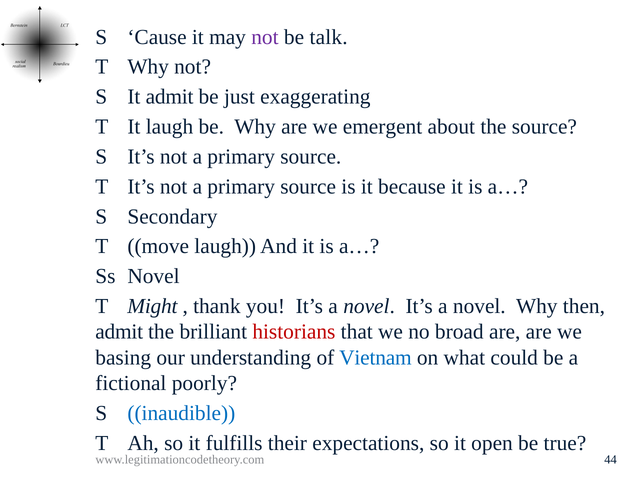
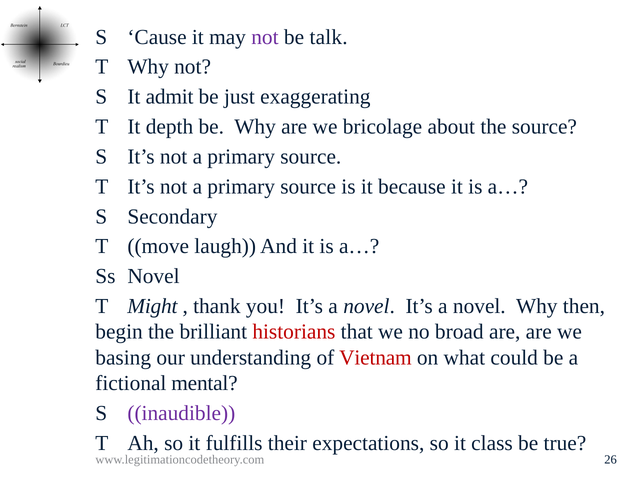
It laugh: laugh -> depth
emergent: emergent -> bricolage
admit at (119, 332): admit -> begin
Vietnam colour: blue -> red
poorly: poorly -> mental
inaudible colour: blue -> purple
open: open -> class
44: 44 -> 26
